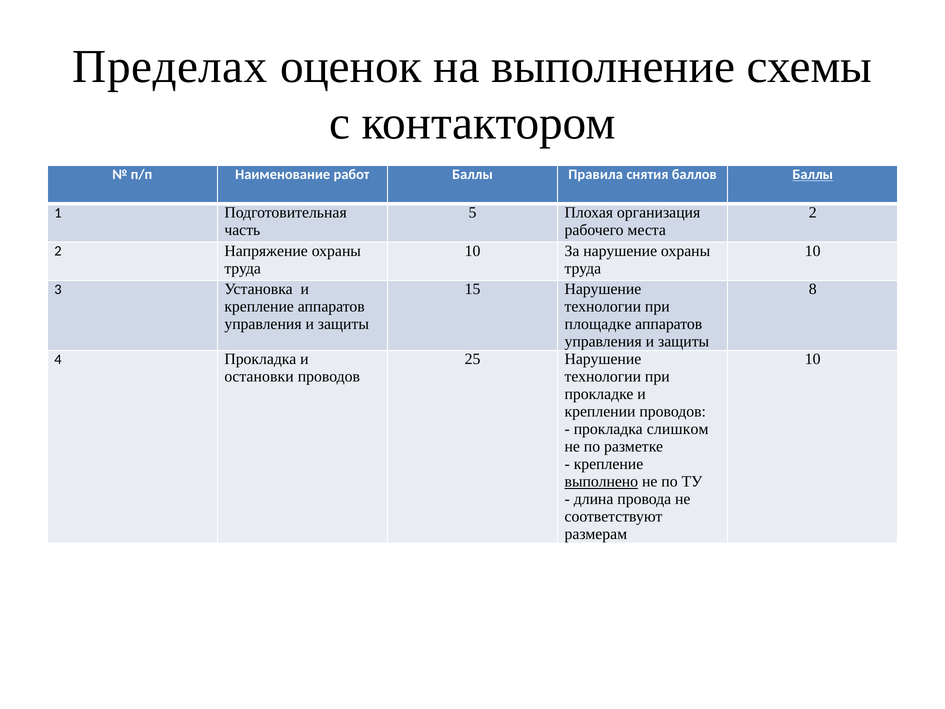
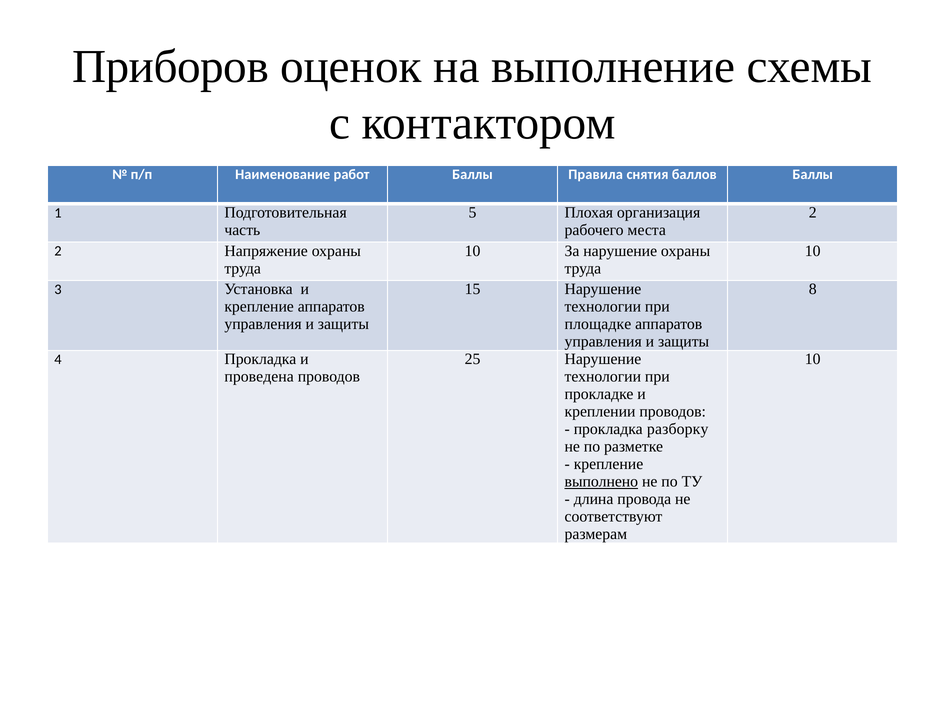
Пределах: Пределах -> Приборов
Баллы at (813, 174) underline: present -> none
остановки: остановки -> проведена
слишком: слишком -> разборку
